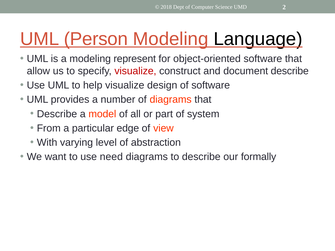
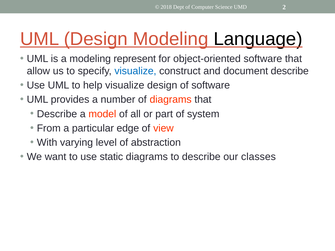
UML Person: Person -> Design
visualize at (135, 71) colour: red -> blue
need: need -> static
formally: formally -> classes
